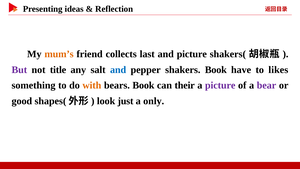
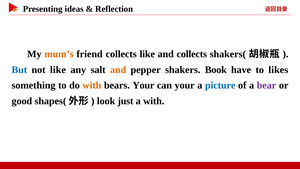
collects last: last -> like
and picture: picture -> collects
But colour: purple -> blue
not title: title -> like
and at (118, 70) colour: blue -> orange
bears Book: Book -> Your
can their: their -> your
picture at (220, 85) colour: purple -> blue
a only: only -> with
